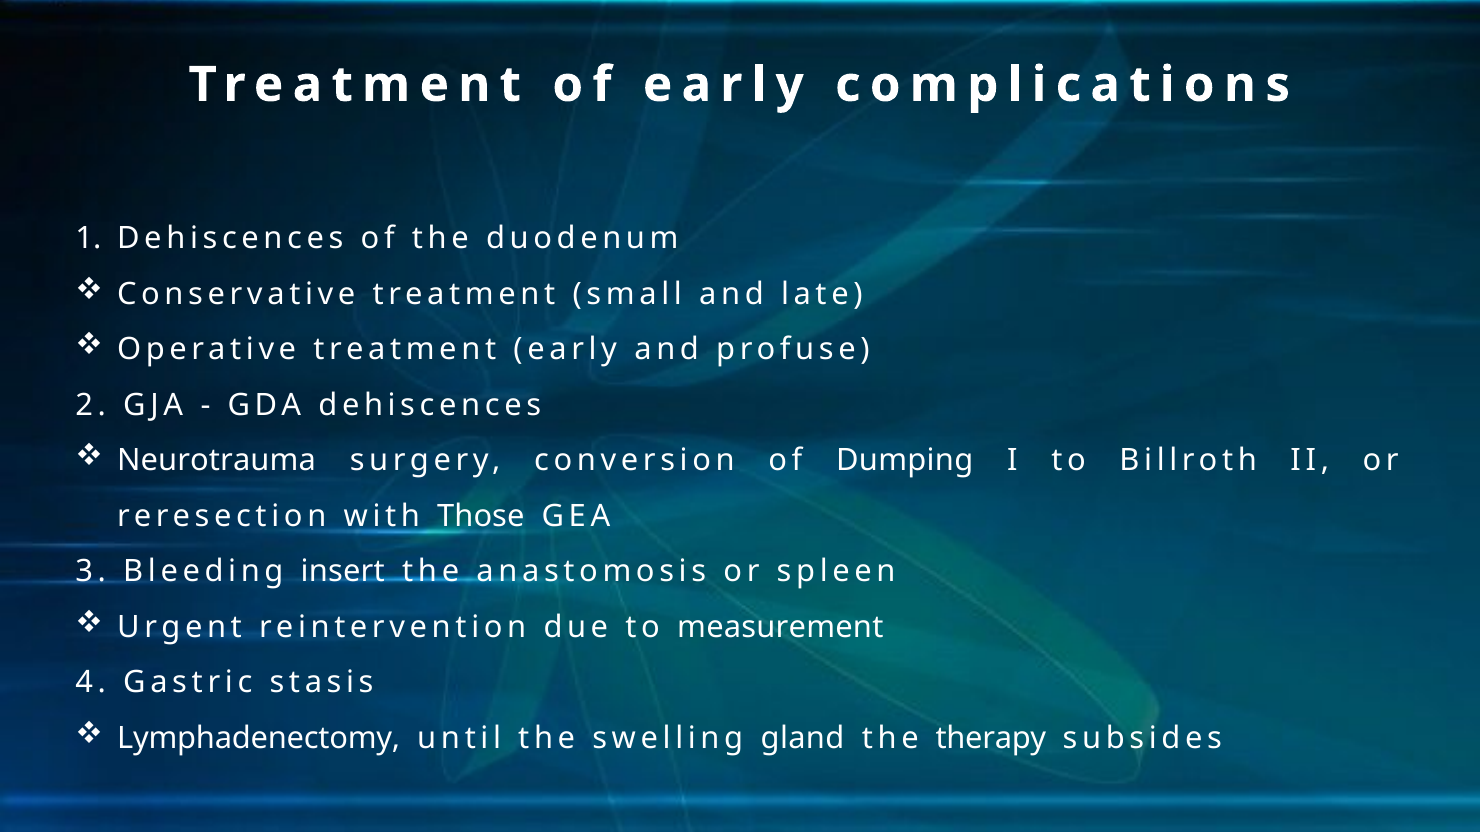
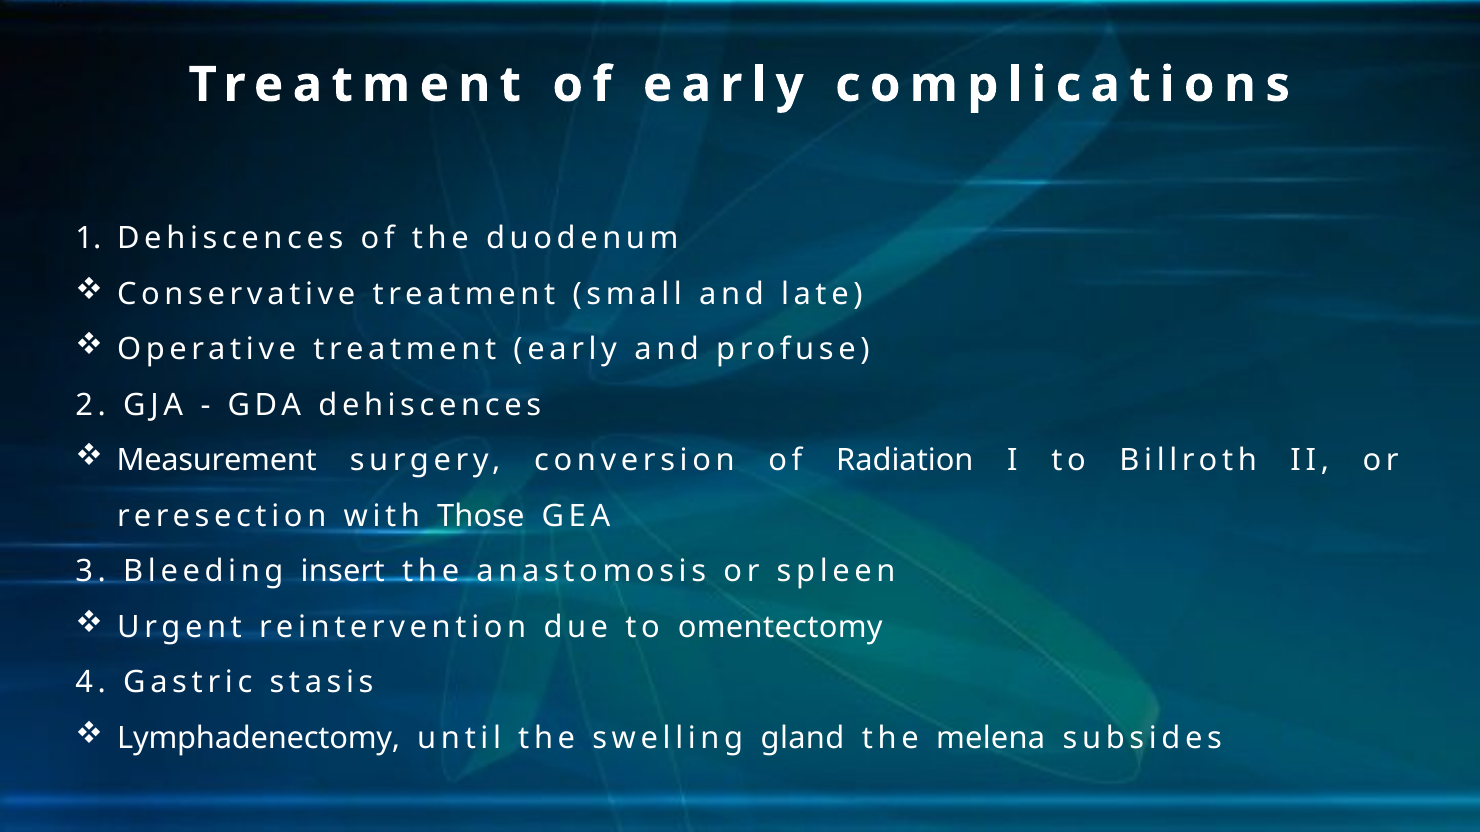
Neurotrauma: Neurotrauma -> Measurement
Dumping: Dumping -> Radiation
measurement: measurement -> omentectomy
therapy: therapy -> melena
